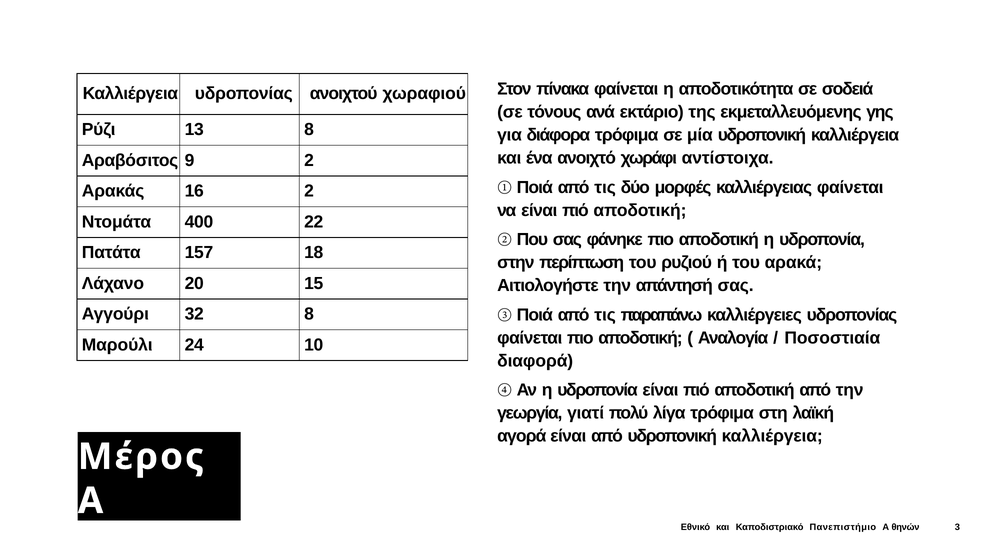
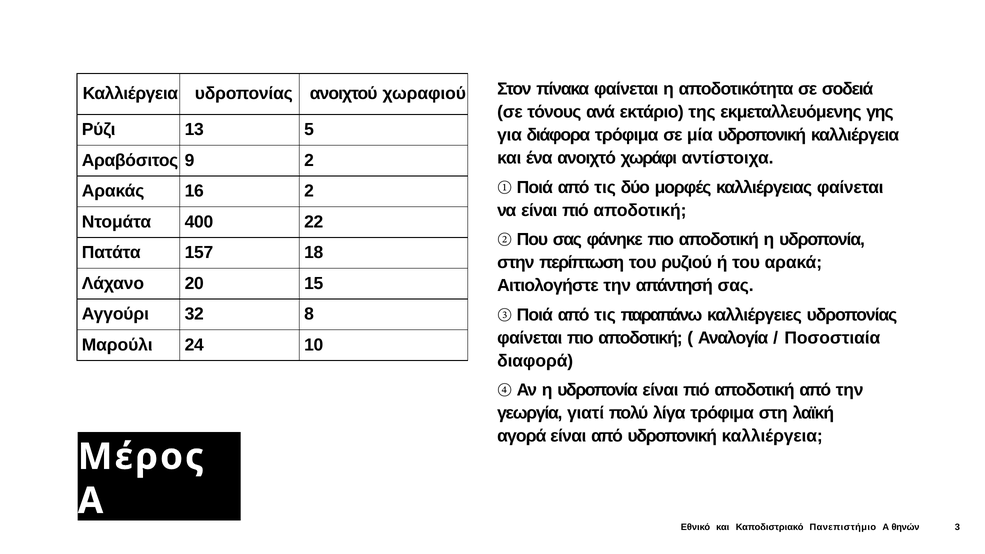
13 8: 8 -> 5
